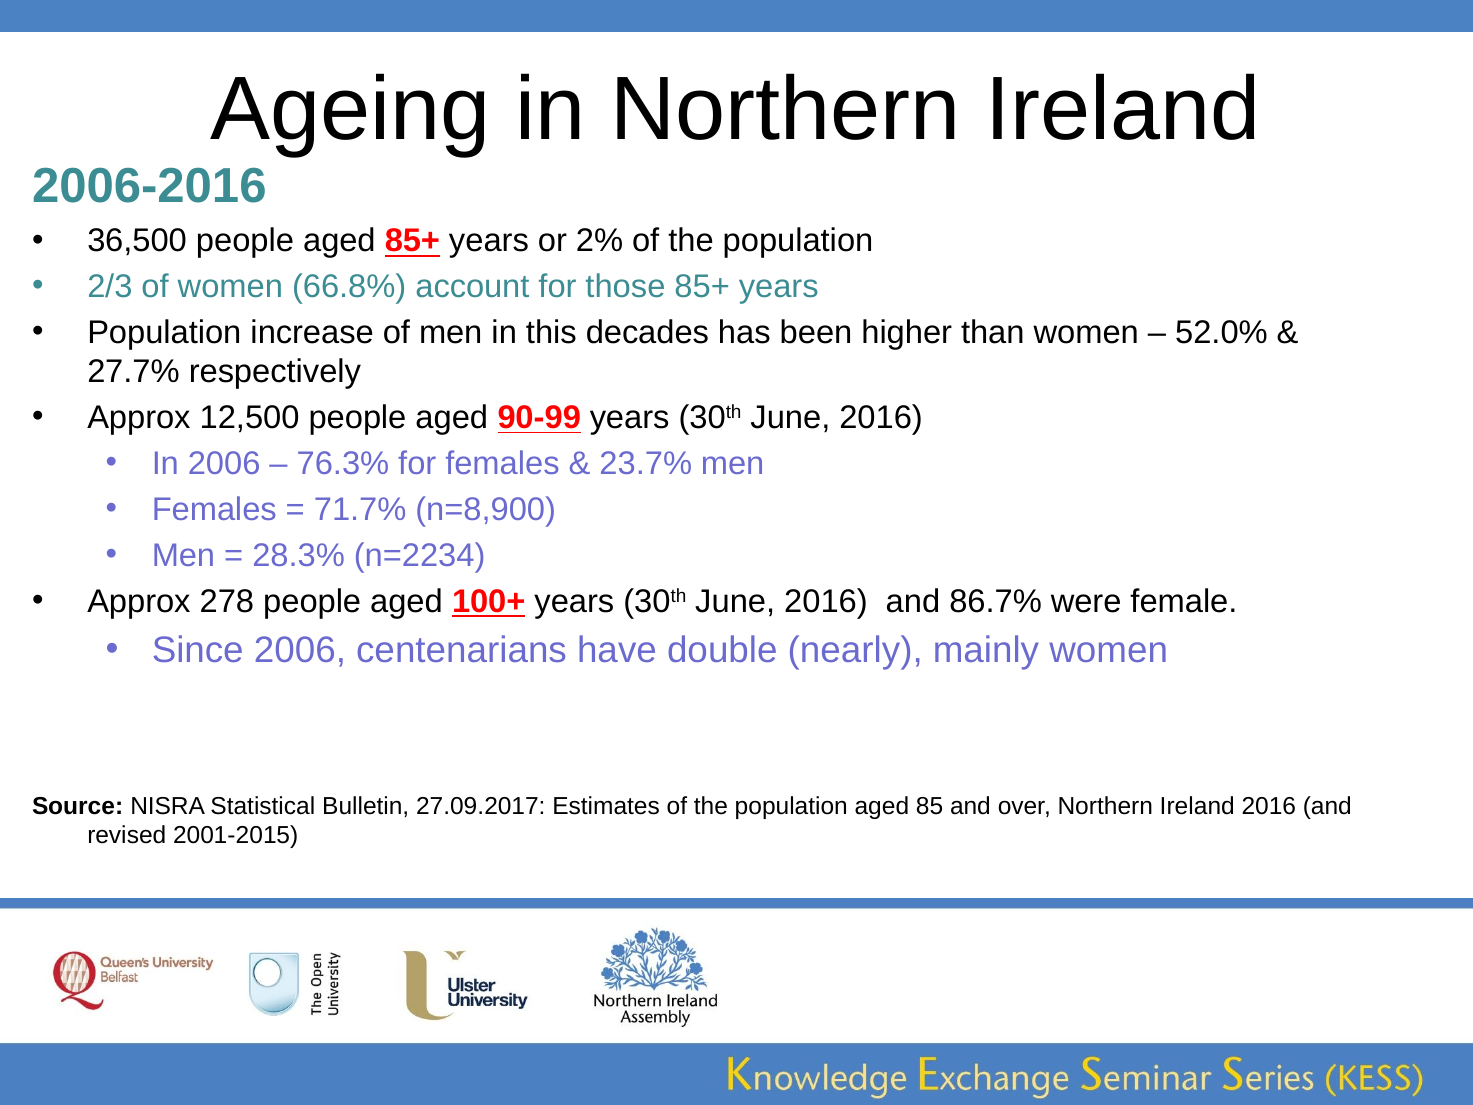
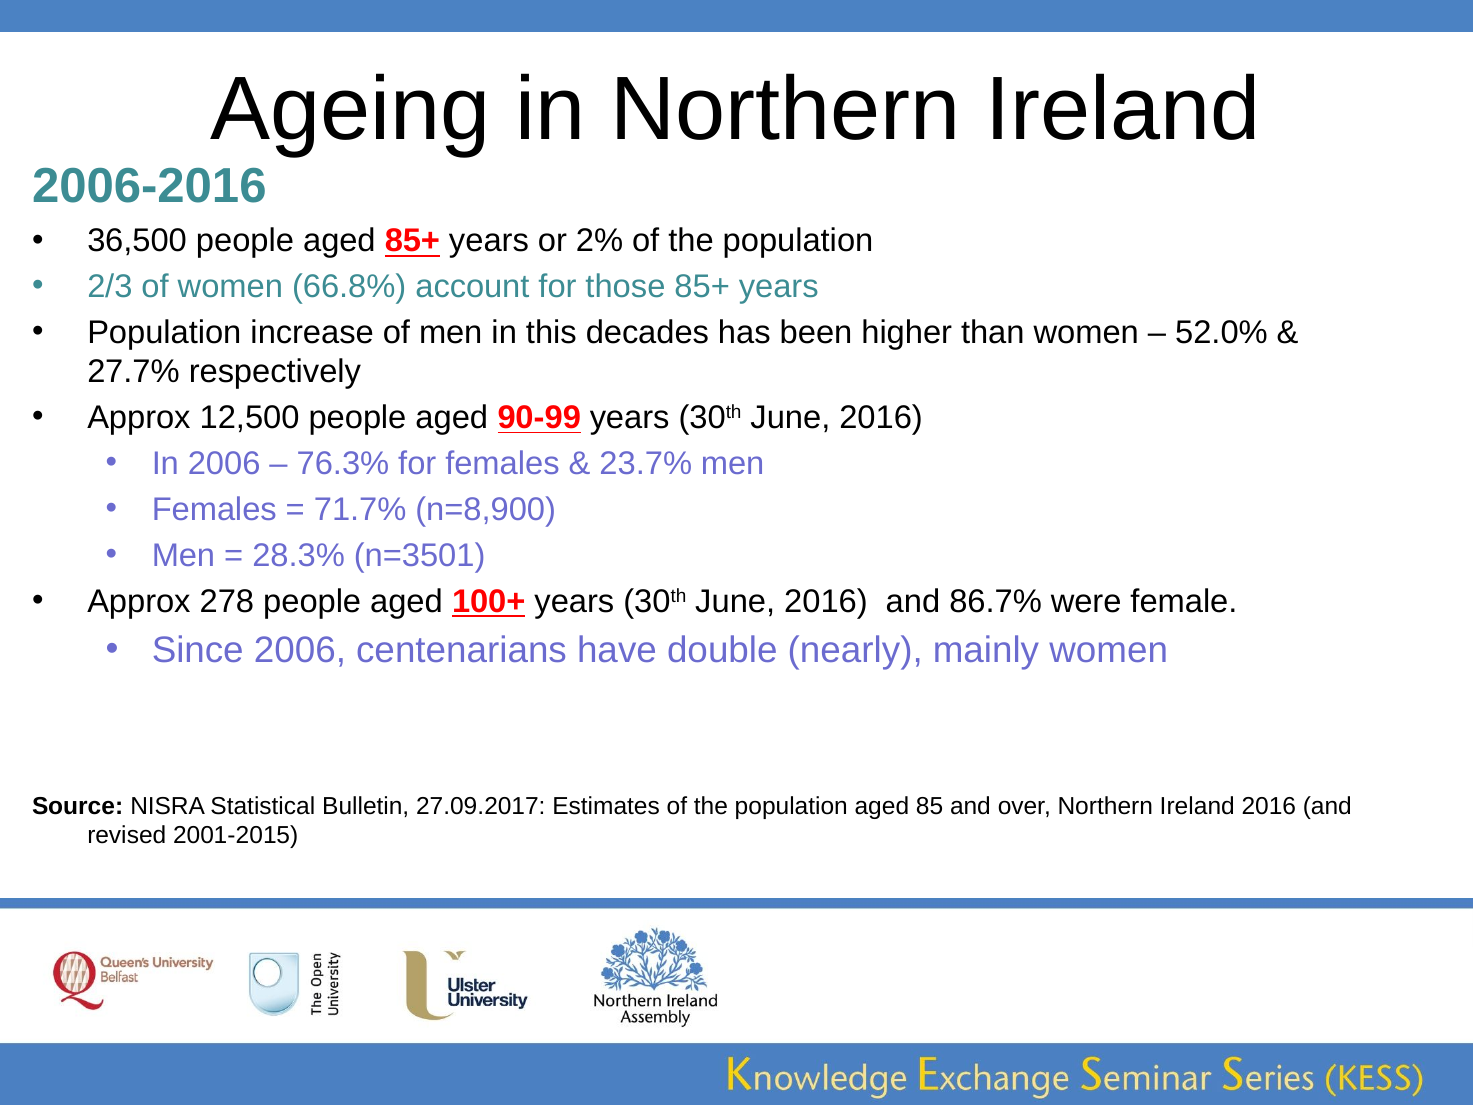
n=2234: n=2234 -> n=3501
